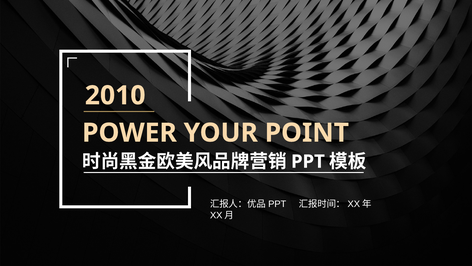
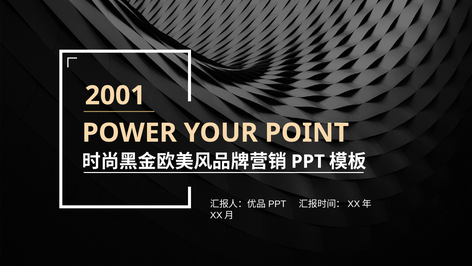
2010: 2010 -> 2001
